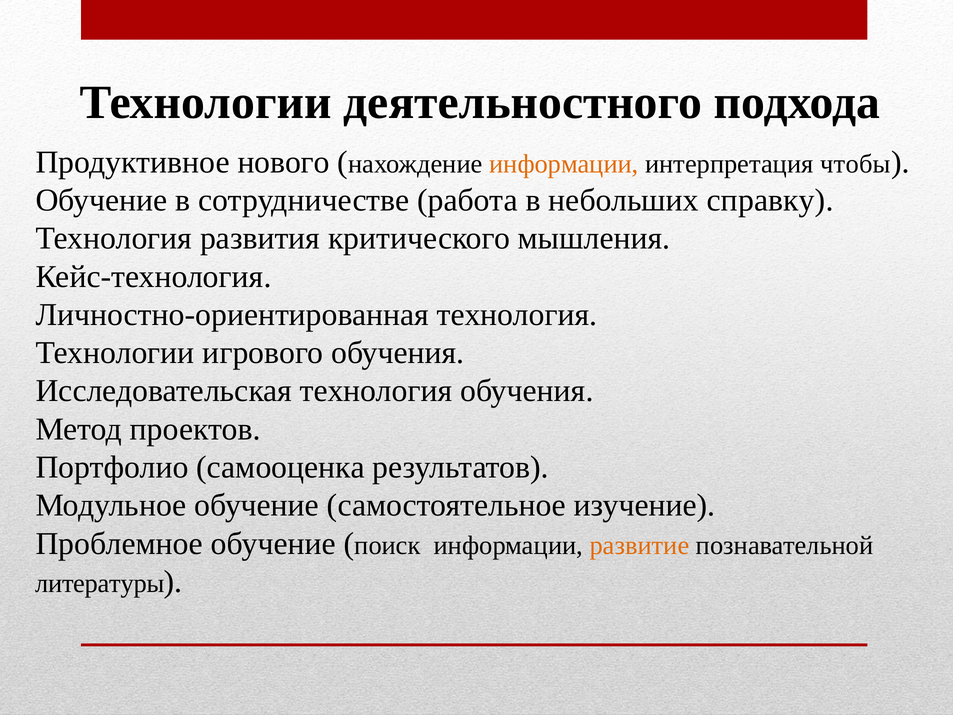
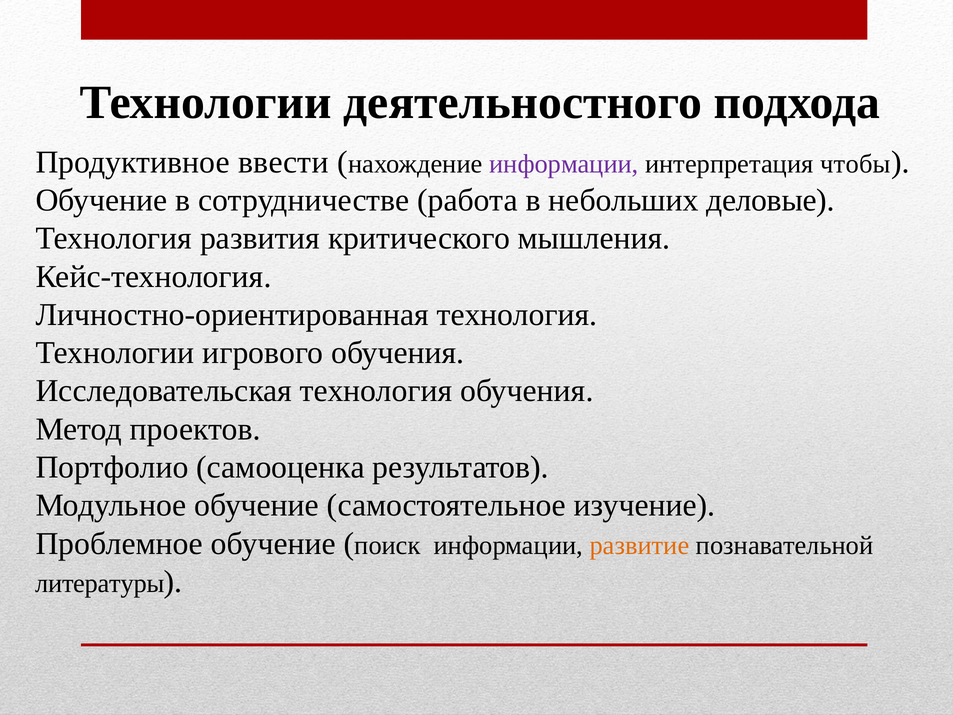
нового: нового -> ввести
информации at (564, 164) colour: orange -> purple
справку: справку -> деловые
